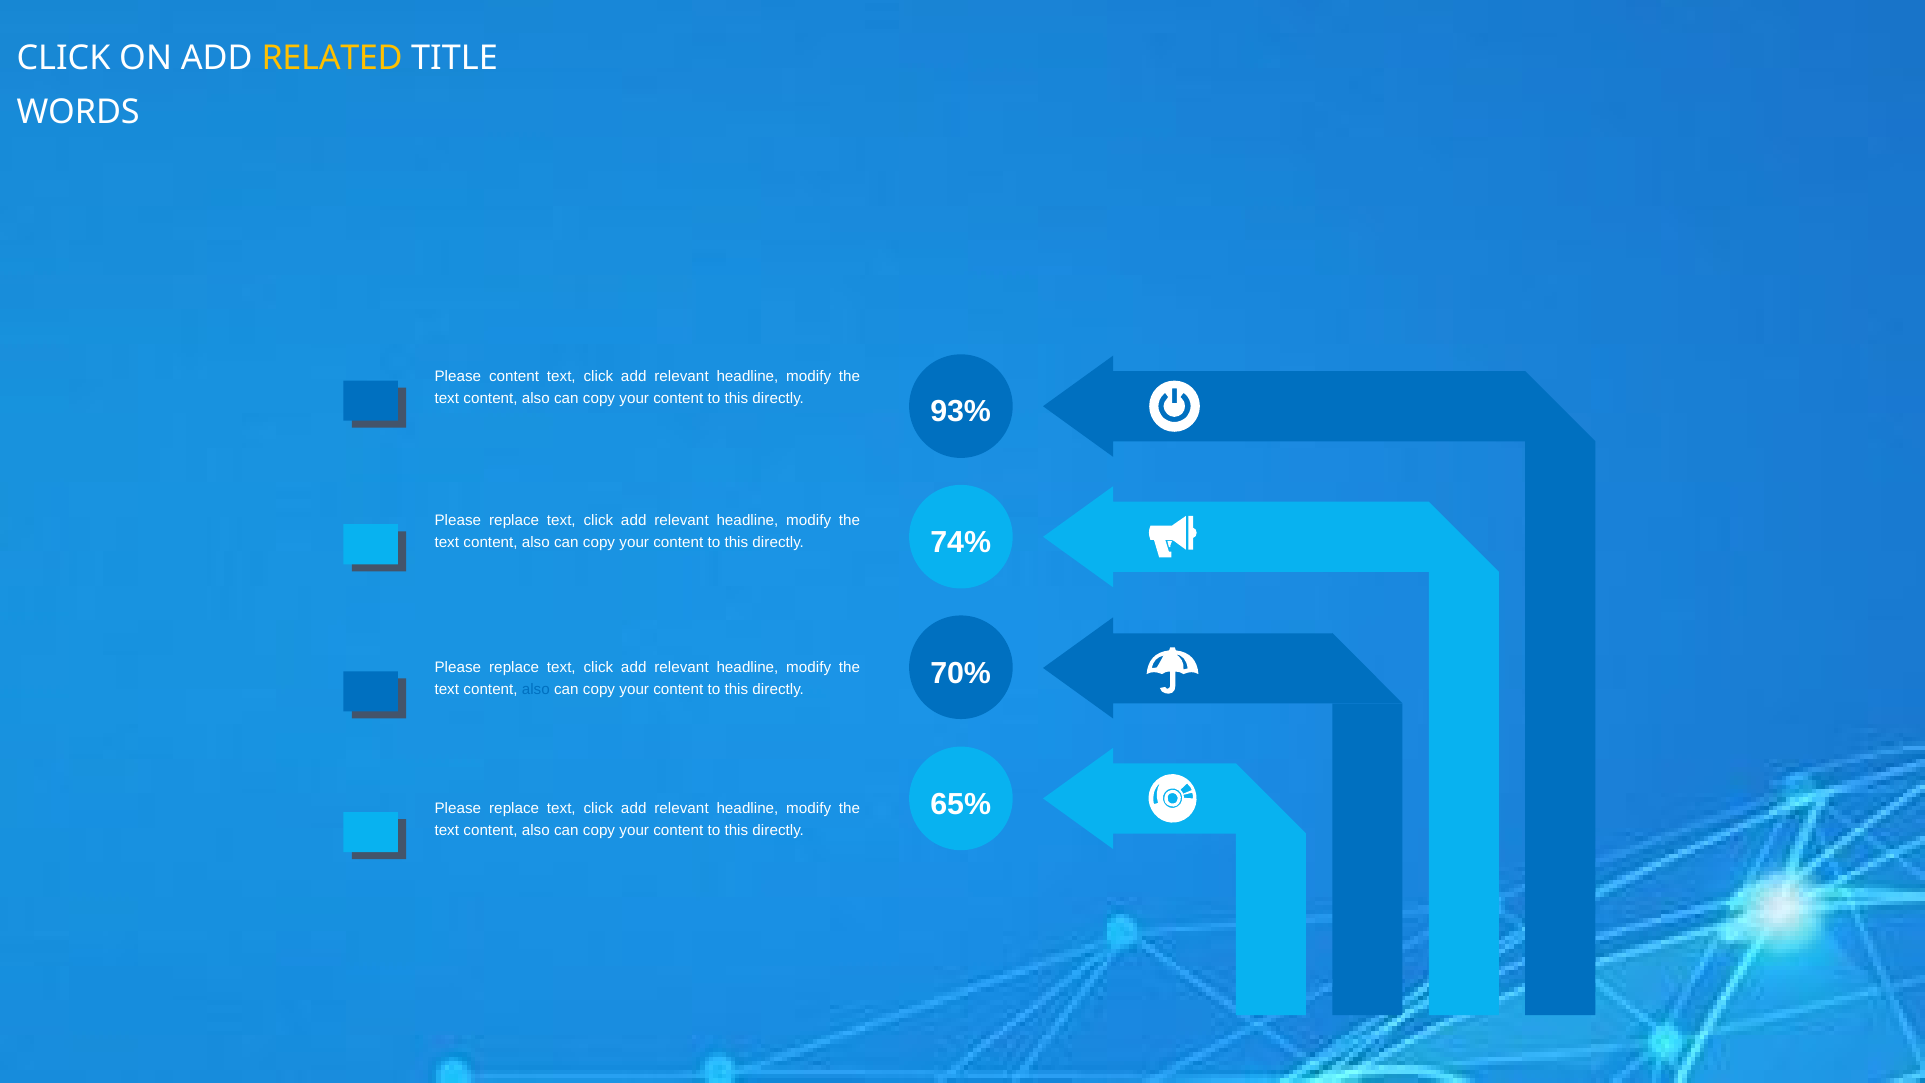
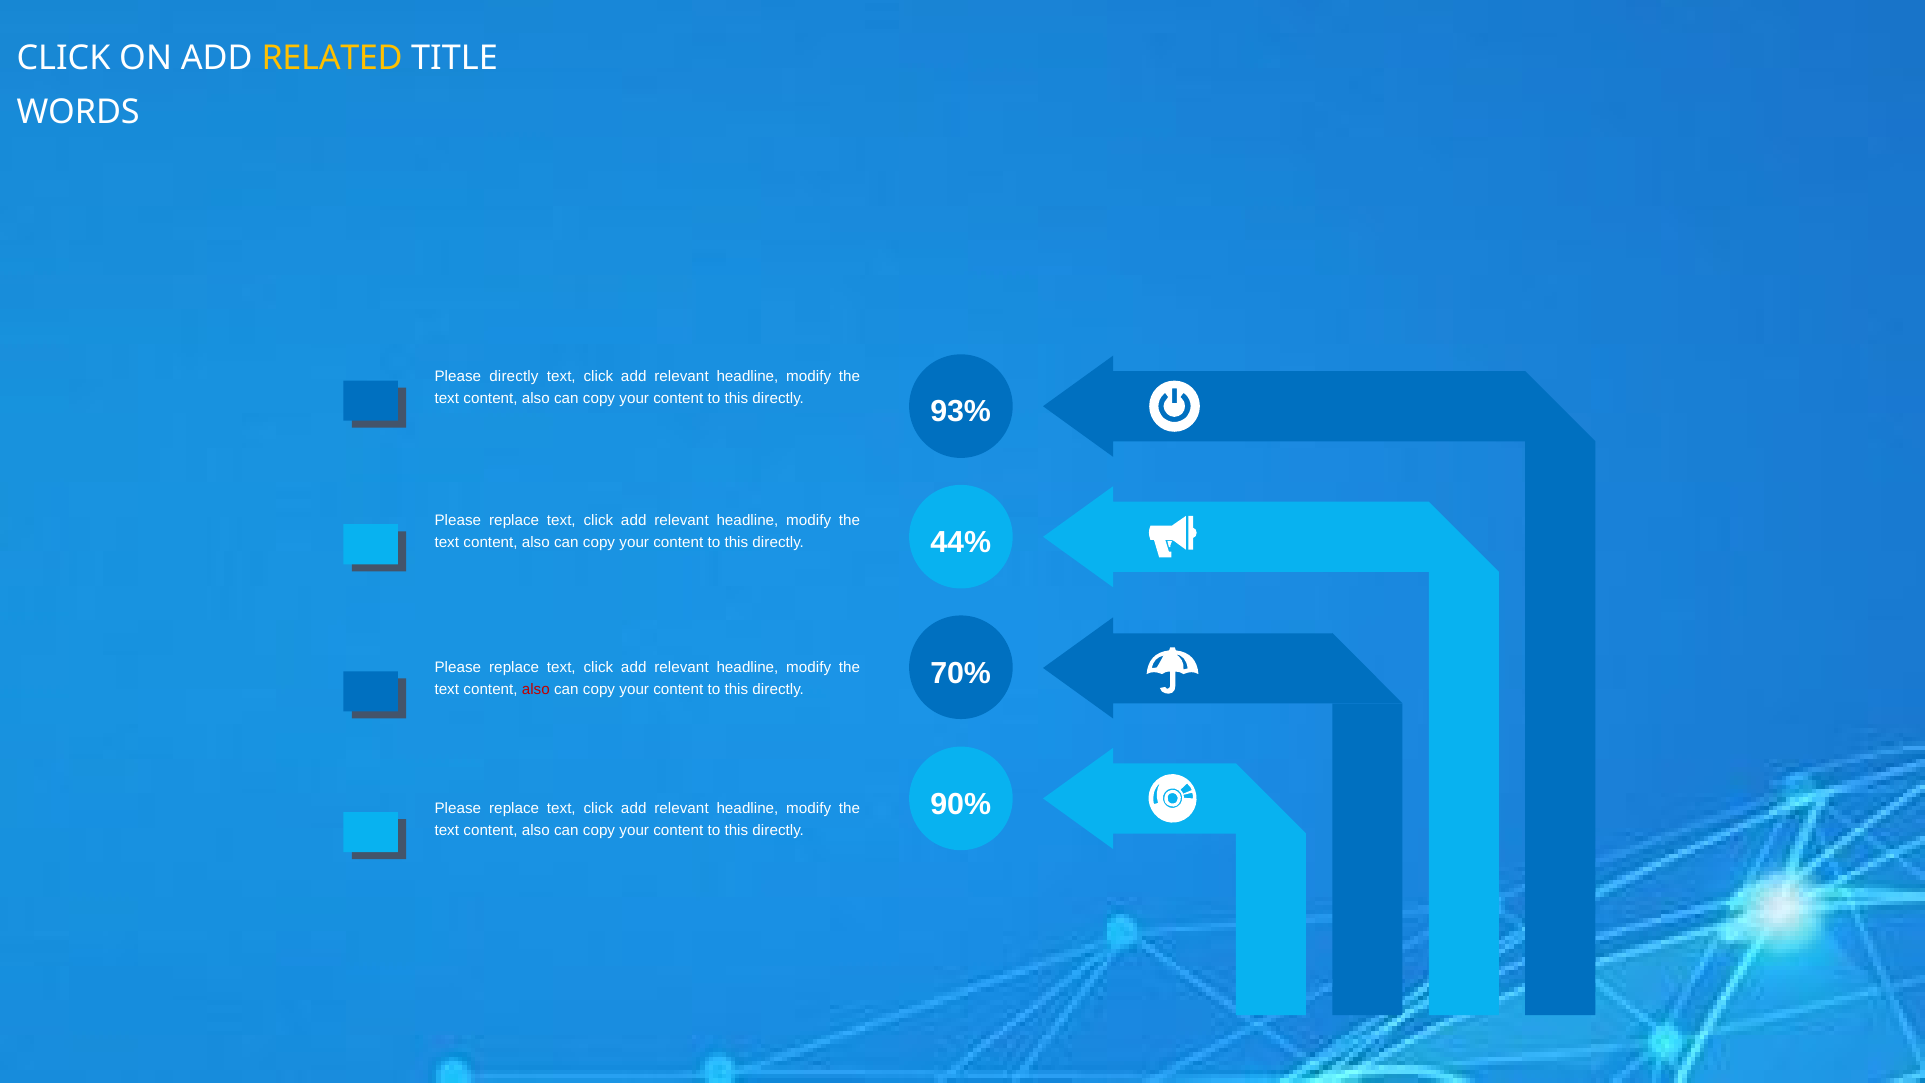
Please content: content -> directly
74%: 74% -> 44%
also at (536, 689) colour: blue -> red
65%: 65% -> 90%
